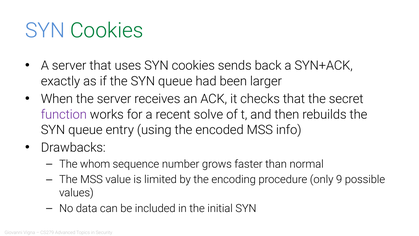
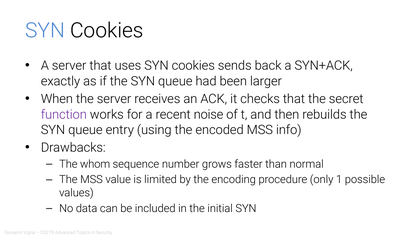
Cookies at (107, 31) colour: green -> black
solve: solve -> noise
9: 9 -> 1
